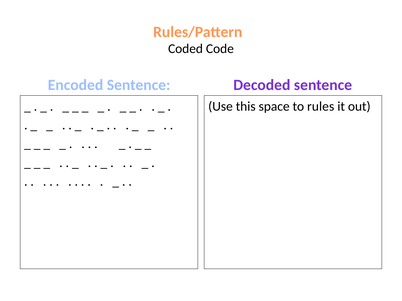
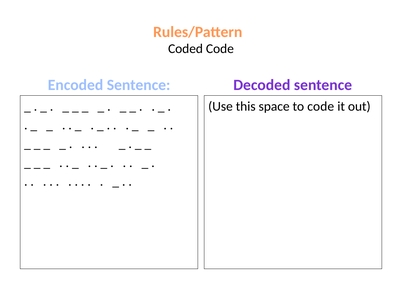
to rules: rules -> code
